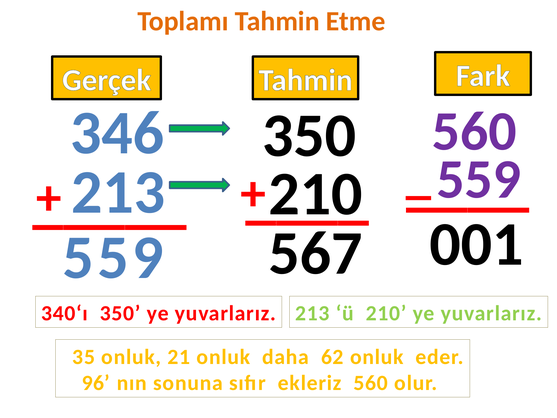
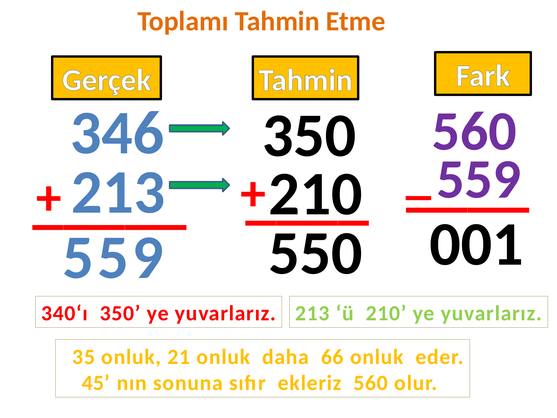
567: 567 -> 550
62: 62 -> 66
96: 96 -> 45
